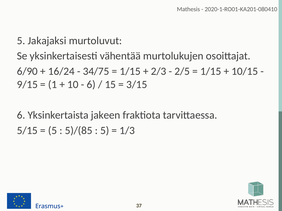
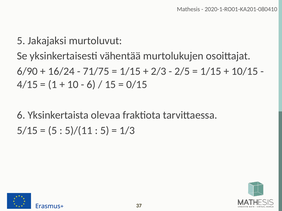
34/75: 34/75 -> 71/75
9/15: 9/15 -> 4/15
3/15: 3/15 -> 0/15
jakeen: jakeen -> olevaa
5)/(85: 5)/(85 -> 5)/(11
